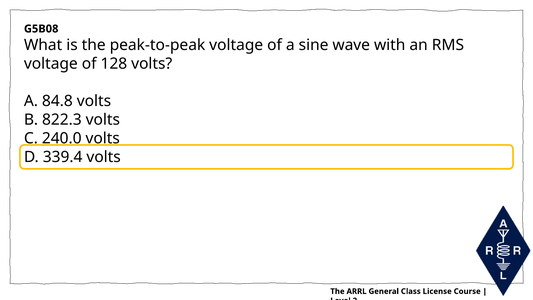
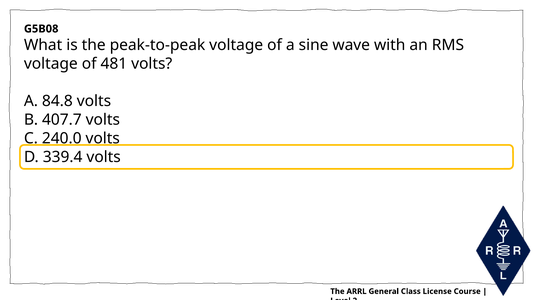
128: 128 -> 481
822.3: 822.3 -> 407.7
